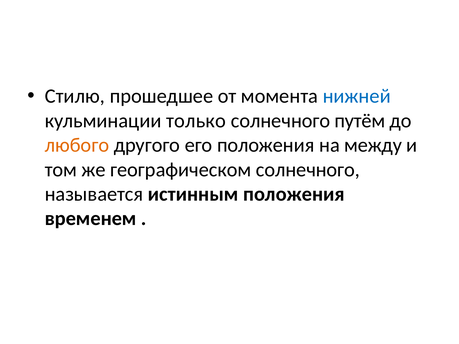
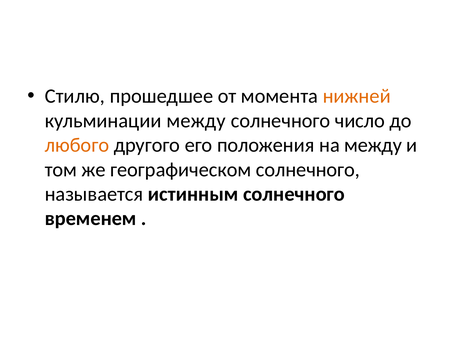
нижней colour: blue -> orange
кульминации только: только -> между
путём: путём -> число
истинным положения: положения -> солнечного
